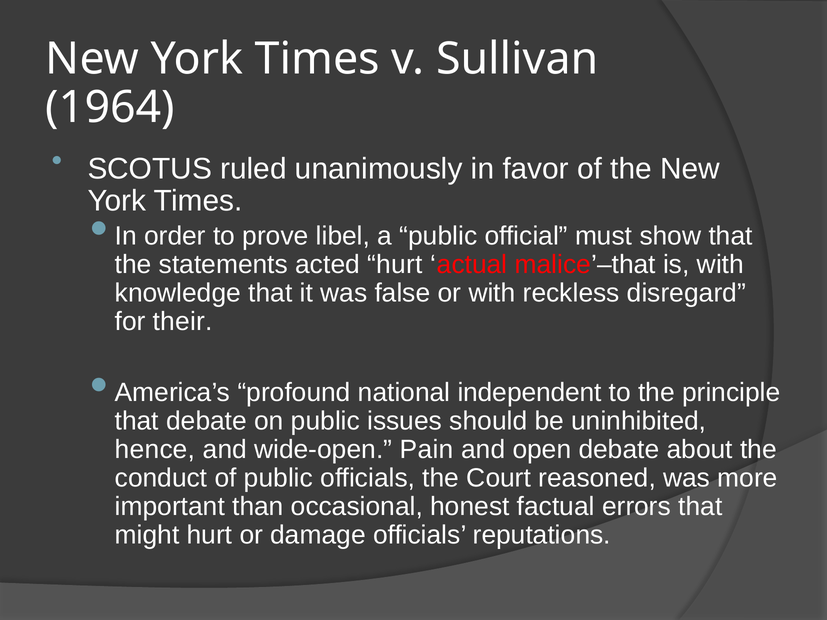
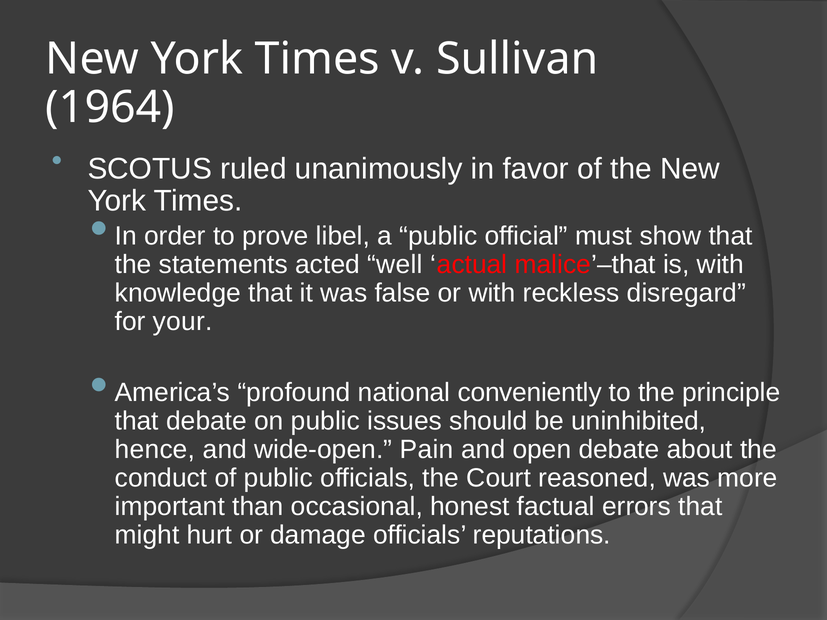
acted hurt: hurt -> well
their: their -> your
independent: independent -> conveniently
